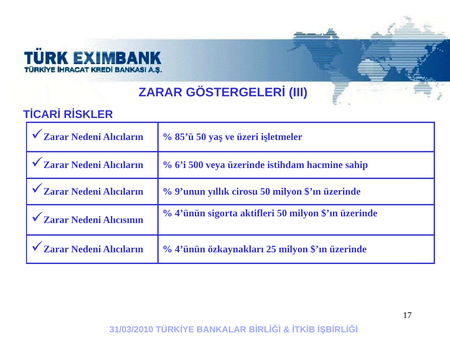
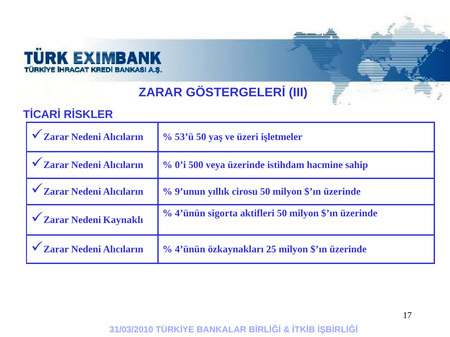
85’ü: 85’ü -> 53’ü
6’i: 6’i -> 0’i
Alıcısının: Alıcısının -> Kaynaklı
